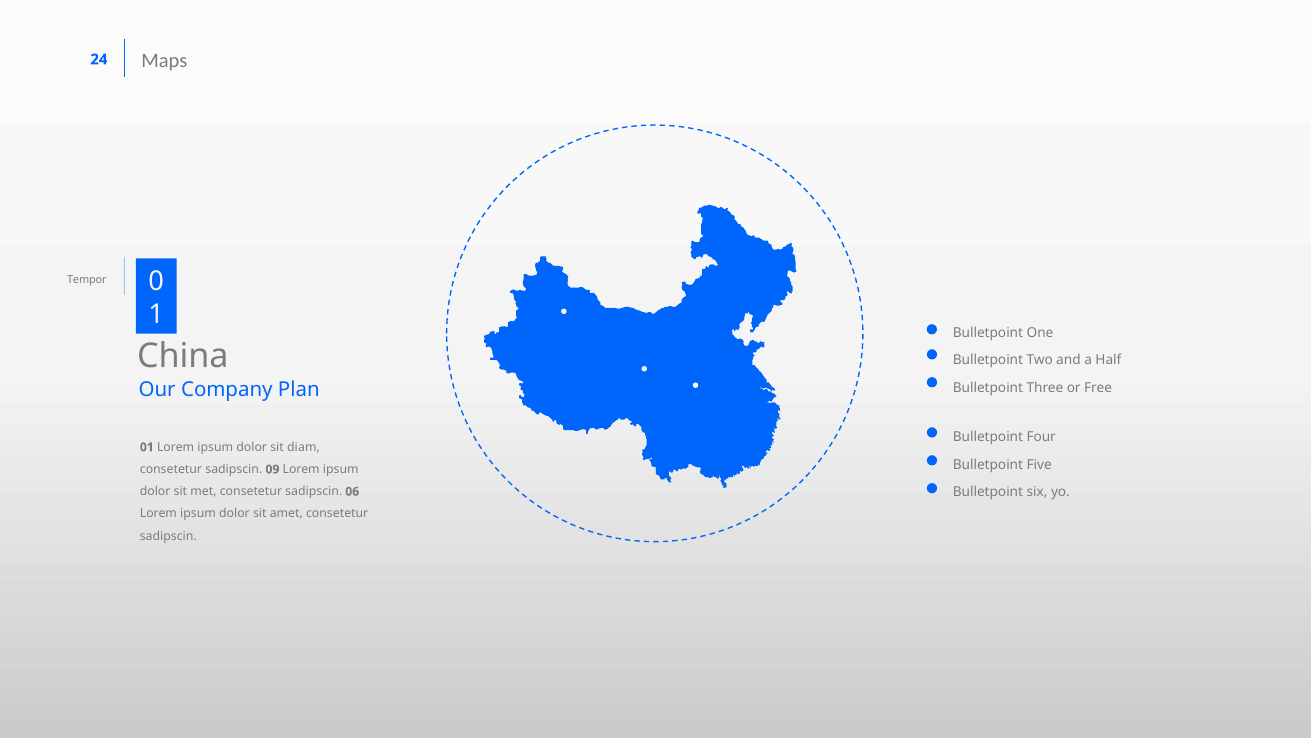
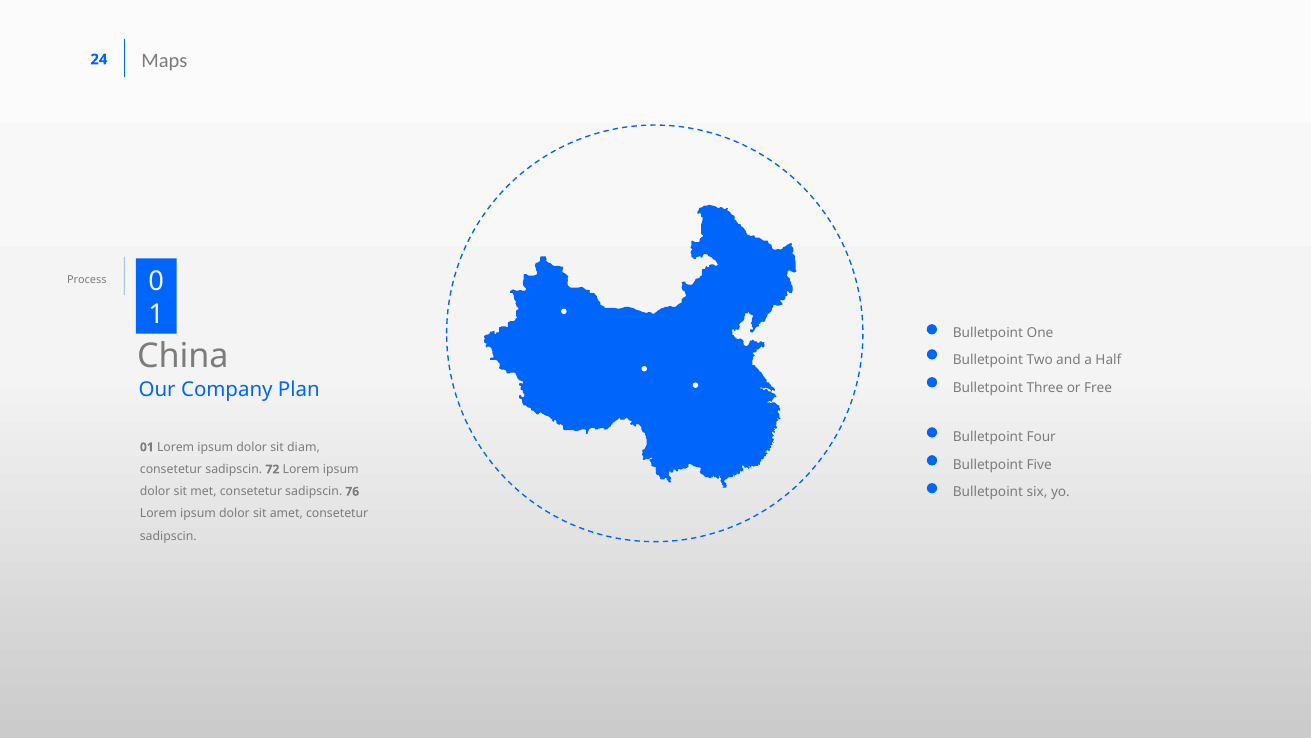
Tempor: Tempor -> Process
09: 09 -> 72
06: 06 -> 76
